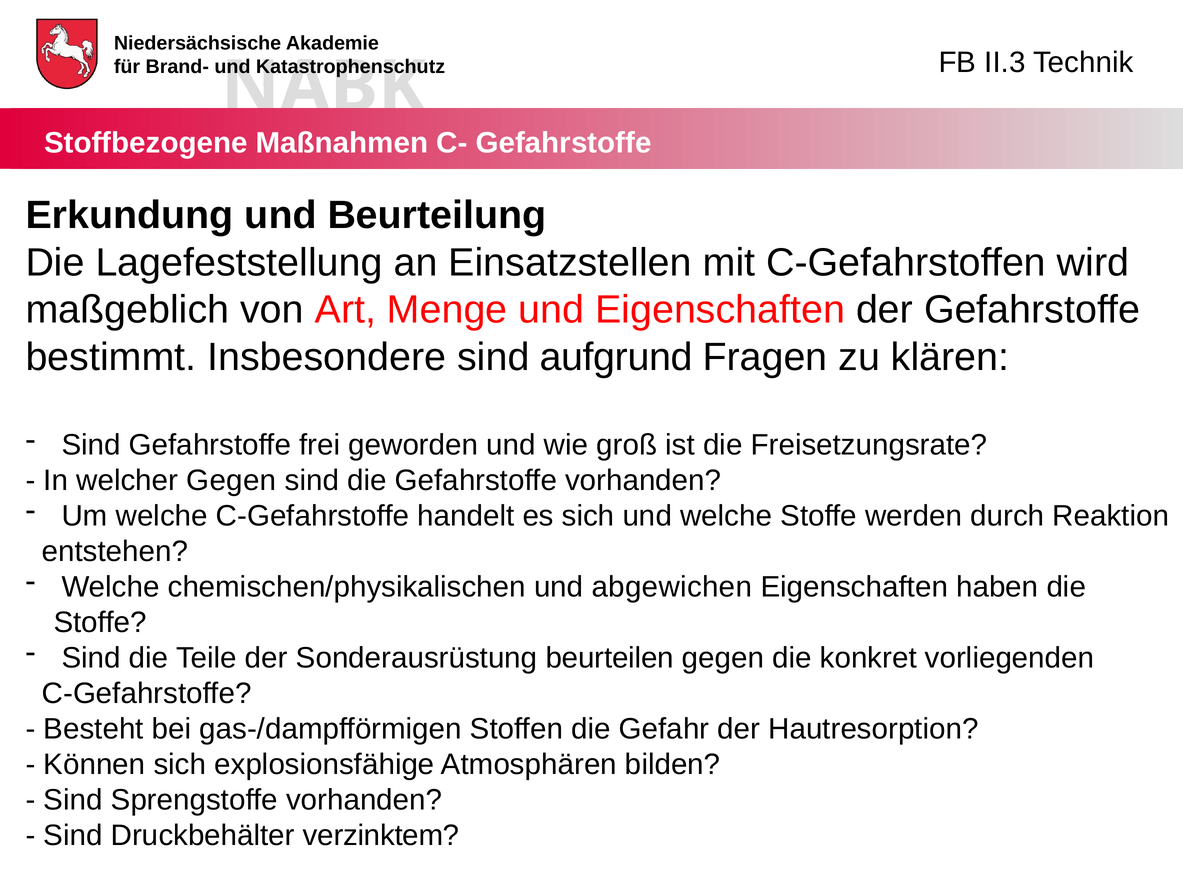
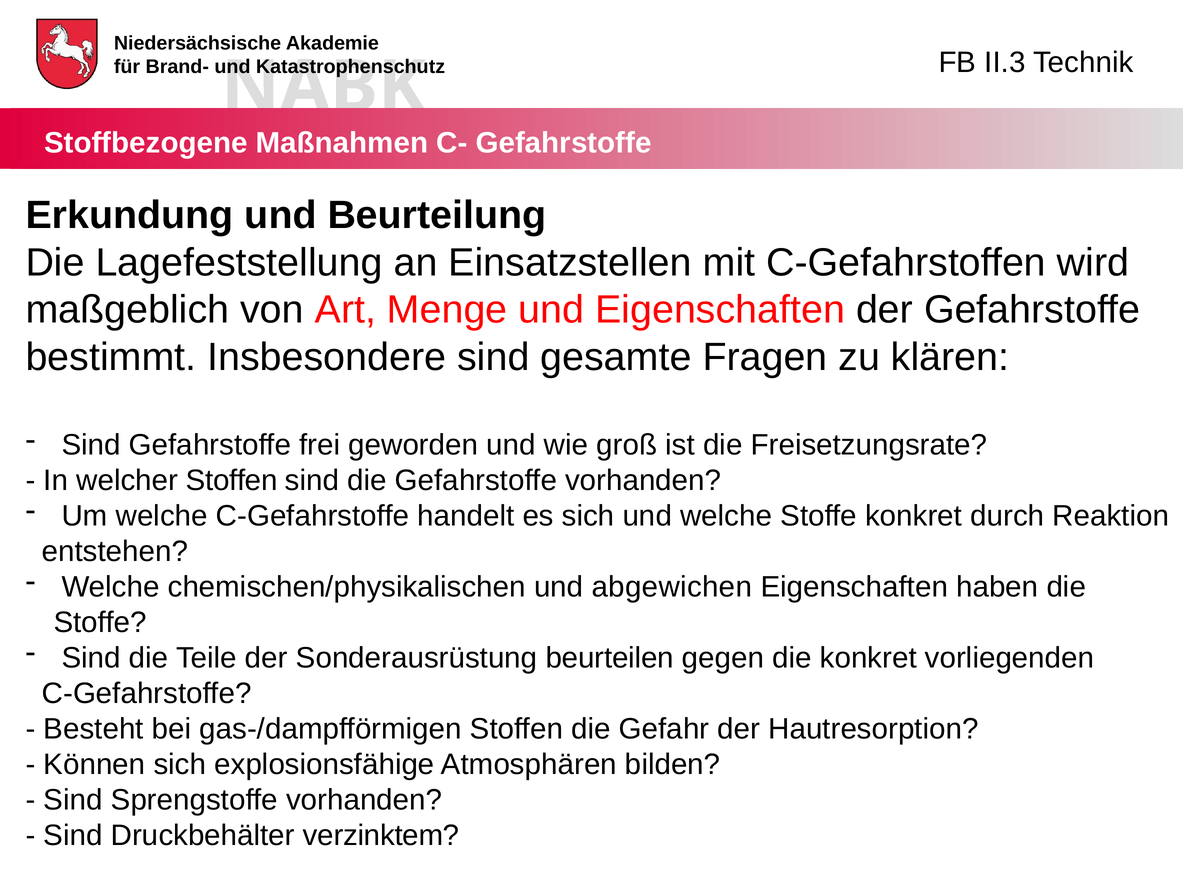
aufgrund: aufgrund -> gesamte
welcher Gegen: Gegen -> Stoffen
Stoffe werden: werden -> konkret
